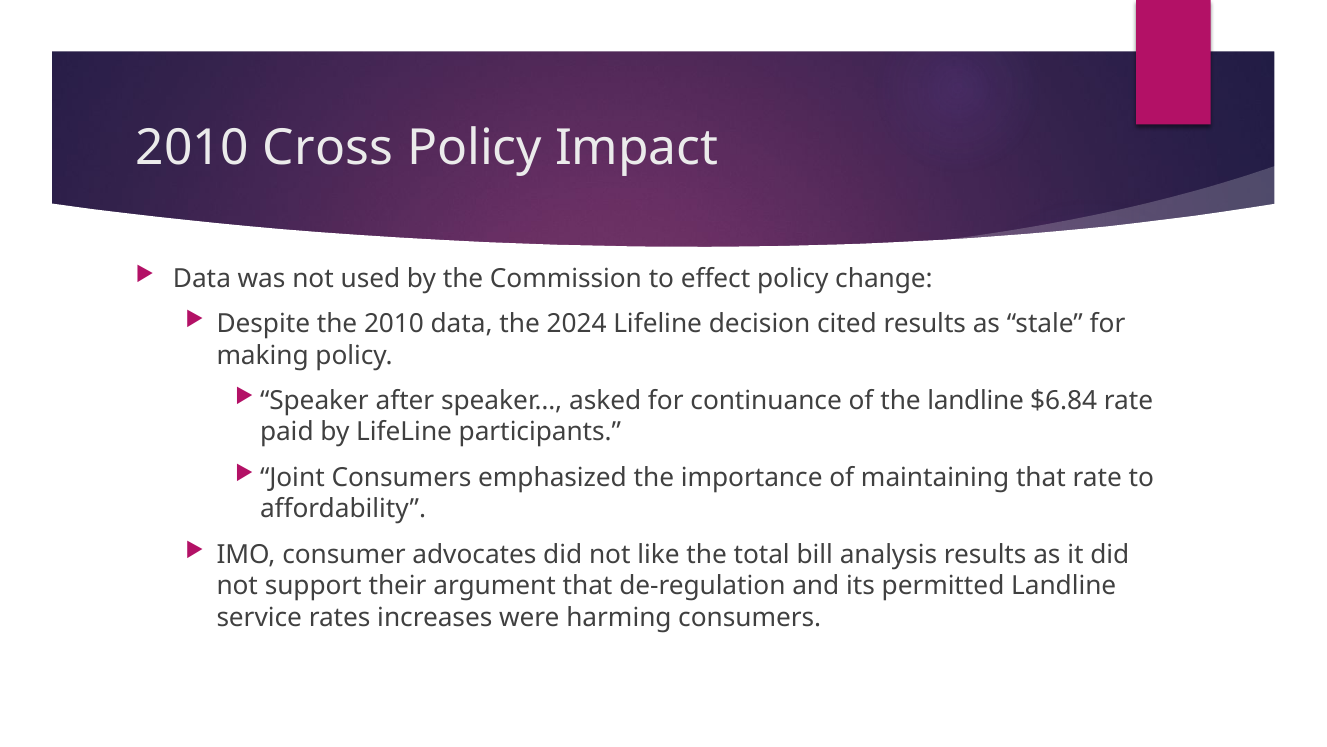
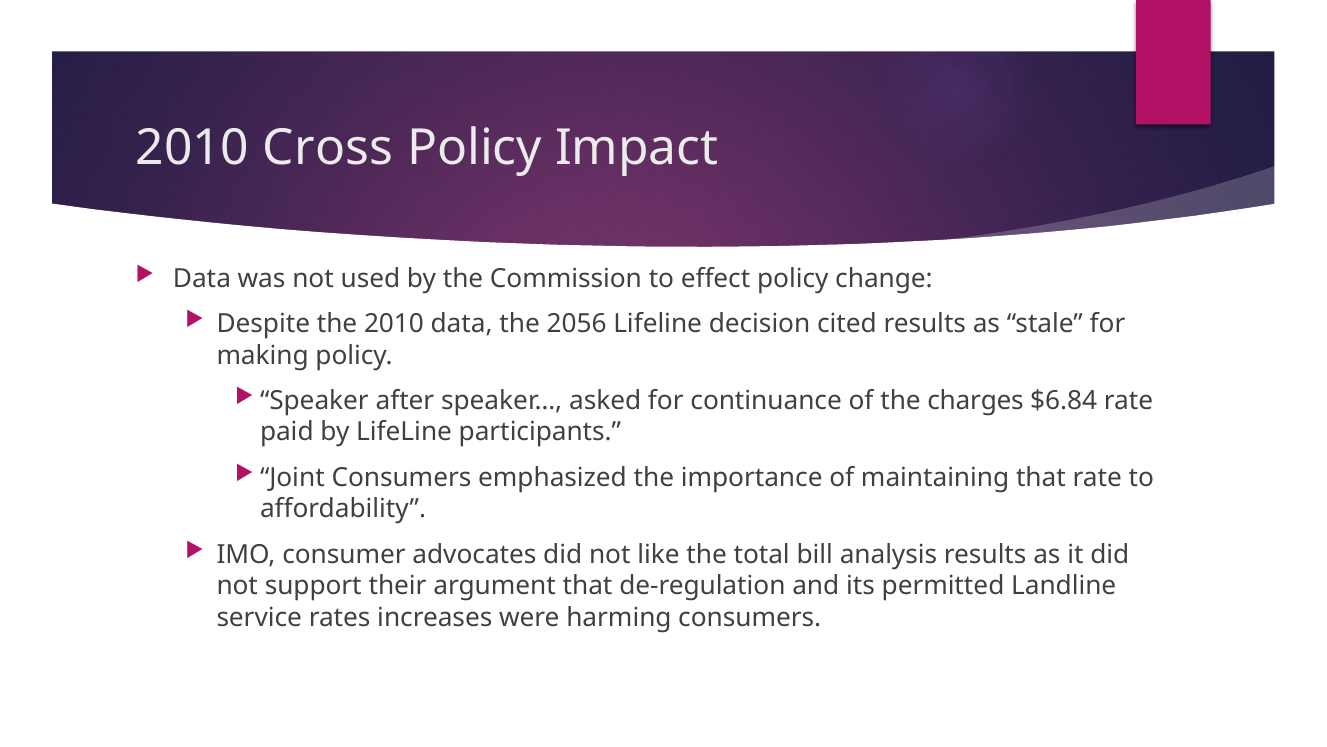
2024: 2024 -> 2056
the landline: landline -> charges
